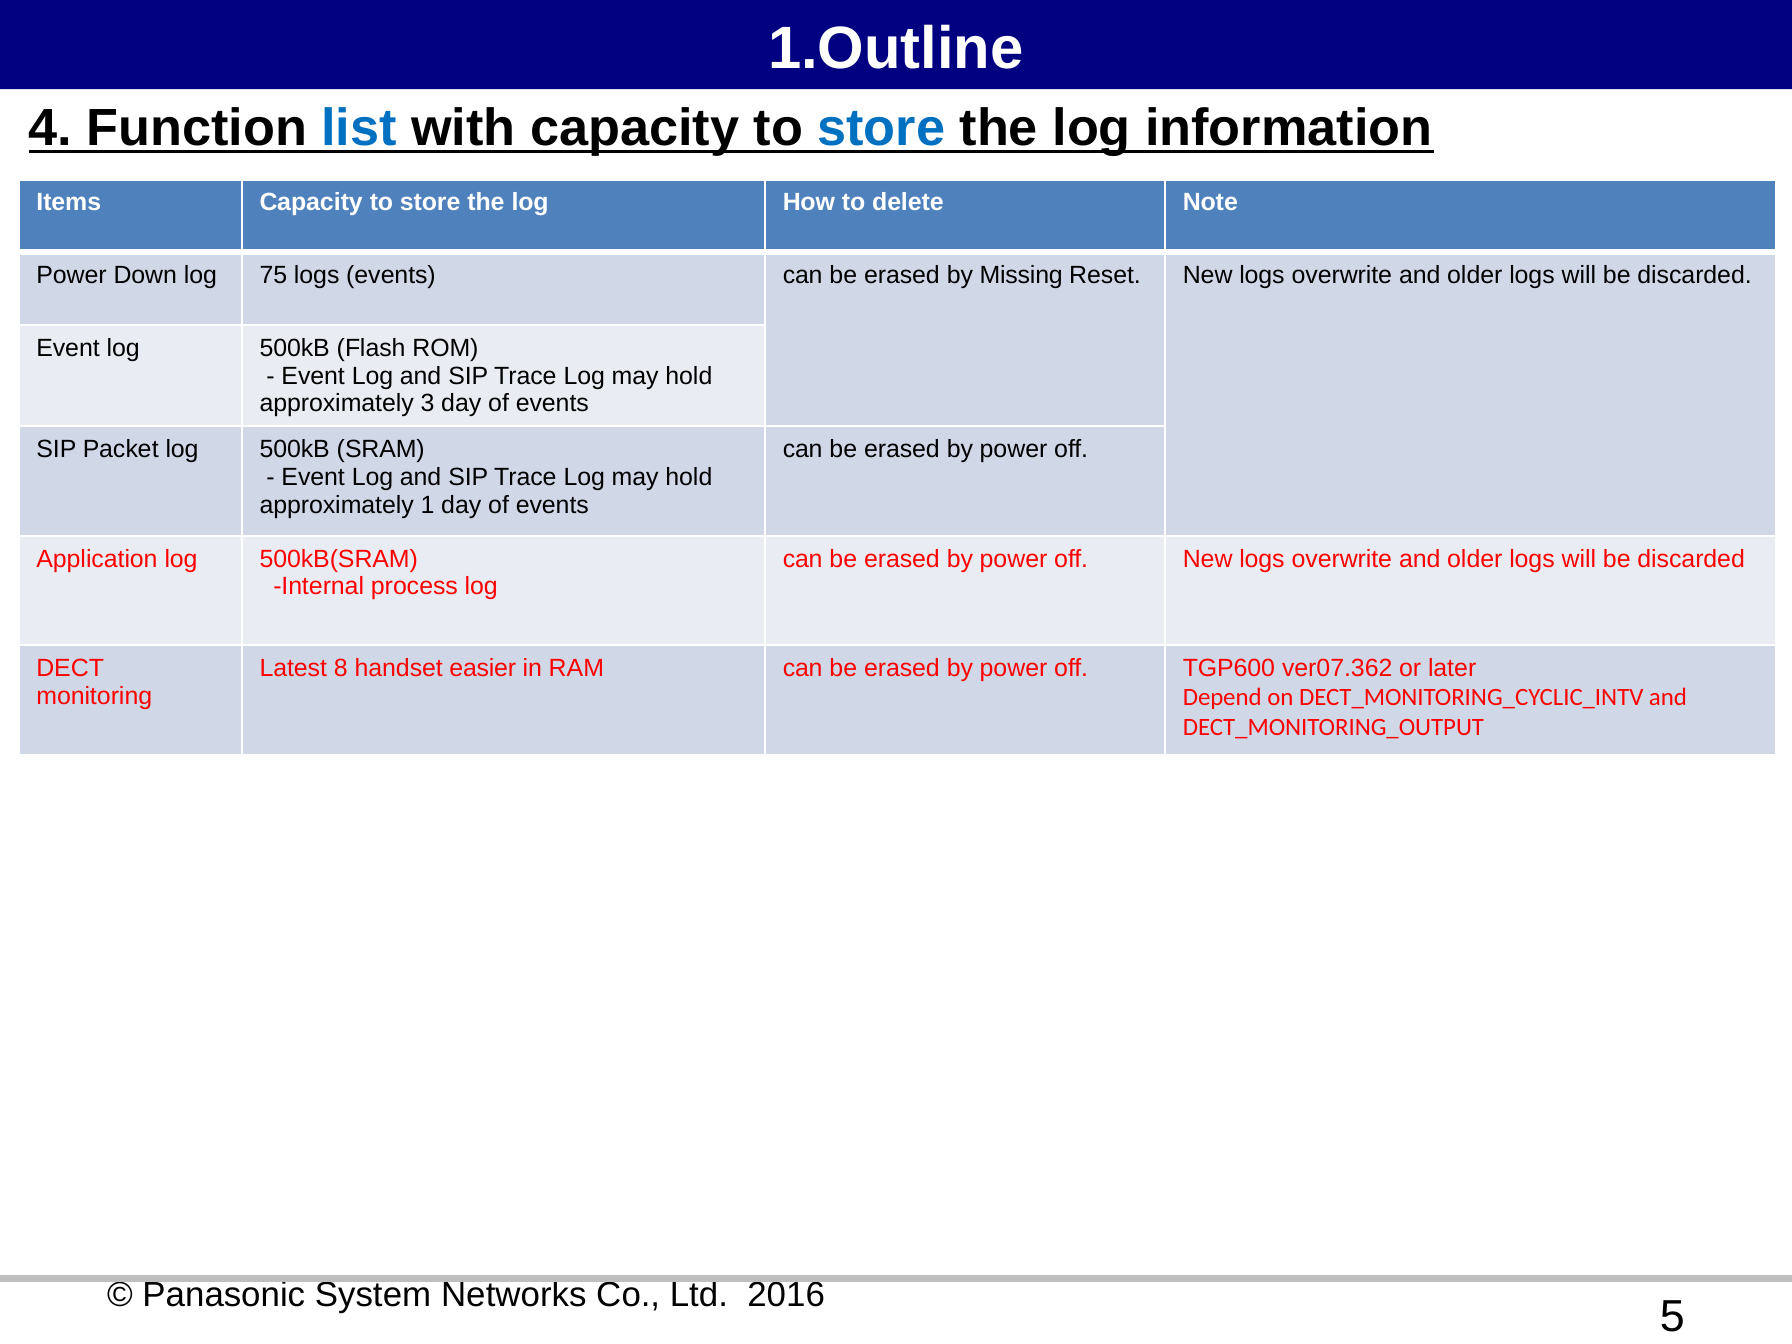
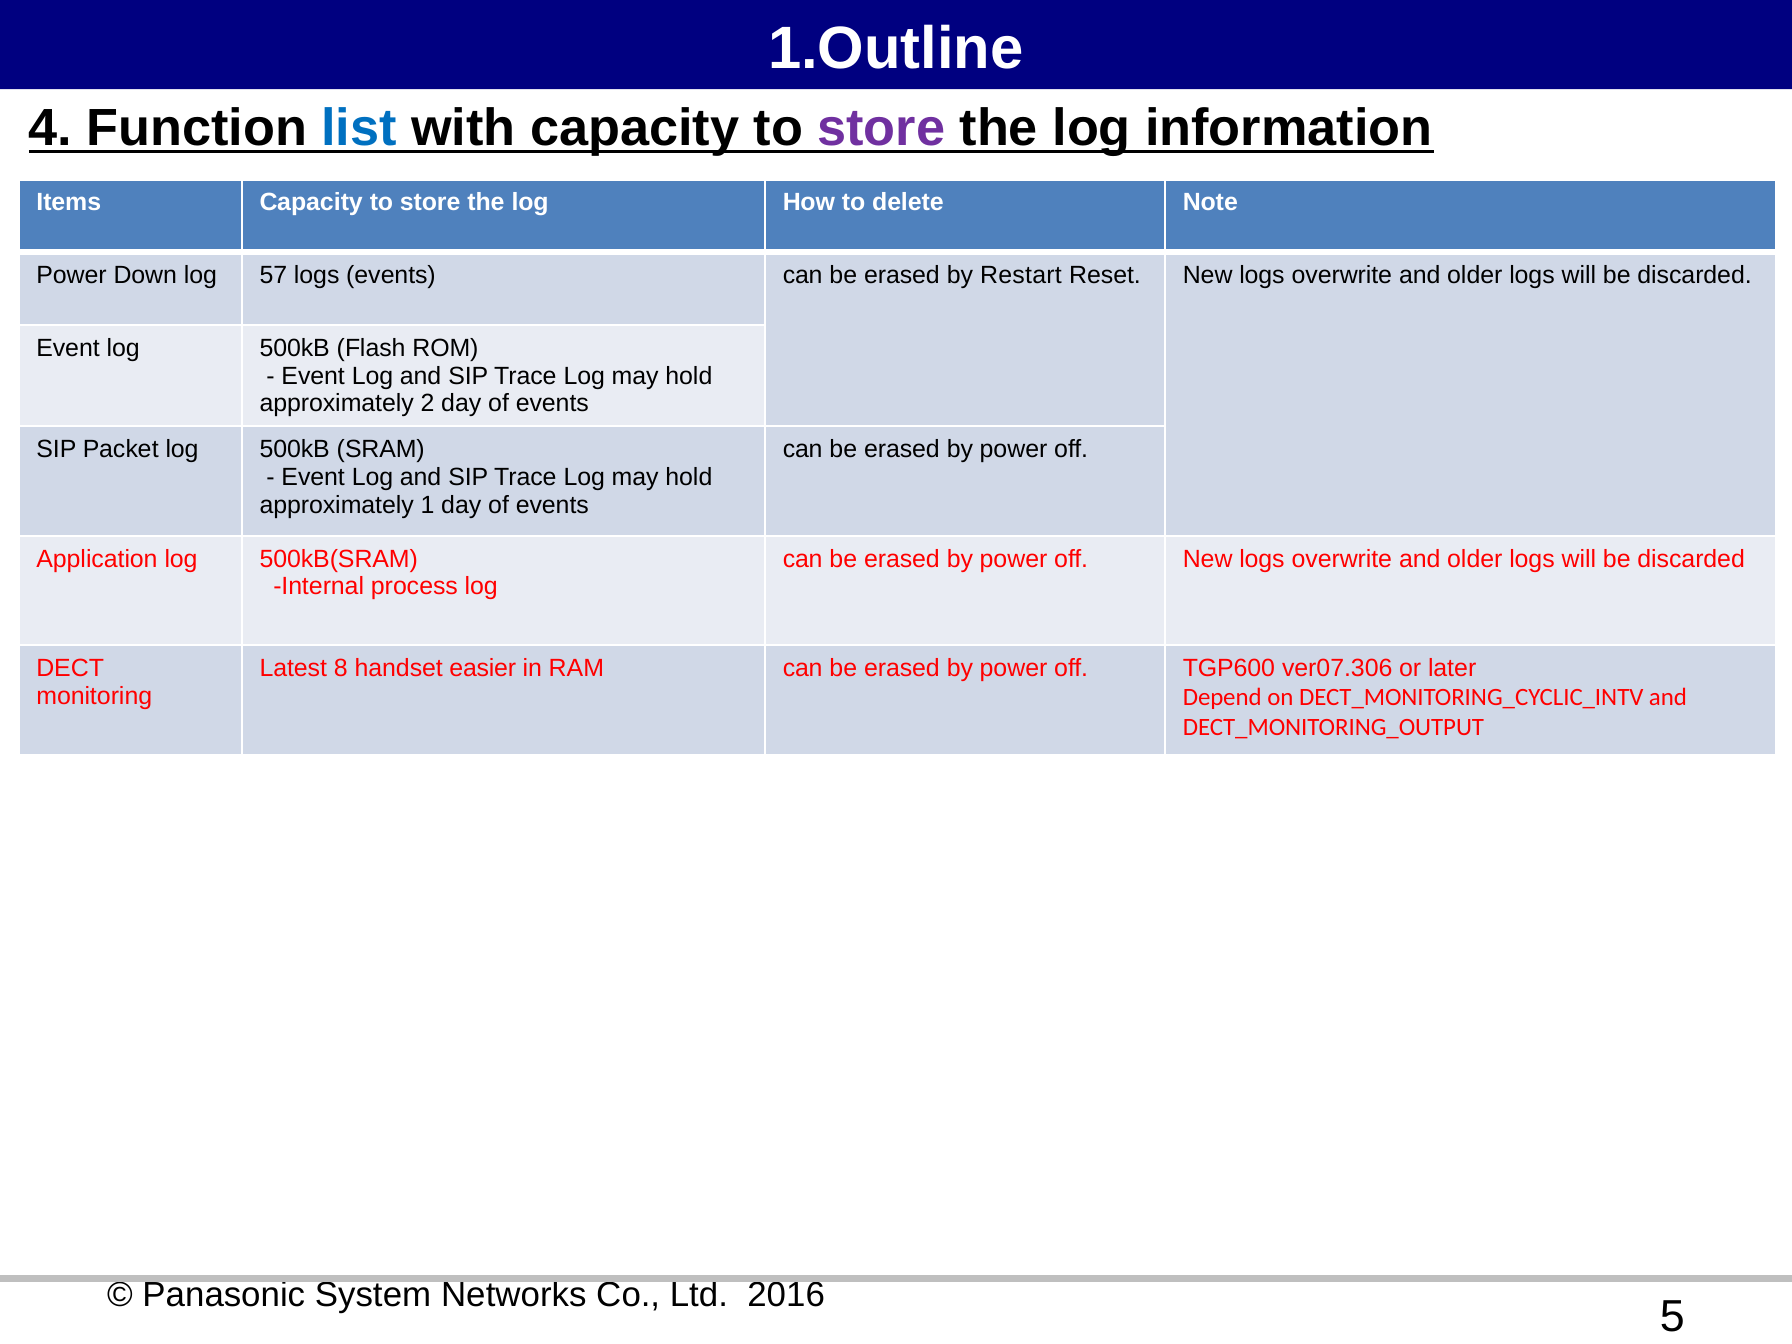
store at (881, 128) colour: blue -> purple
75: 75 -> 57
Missing: Missing -> Restart
3: 3 -> 2
ver07.362: ver07.362 -> ver07.306
